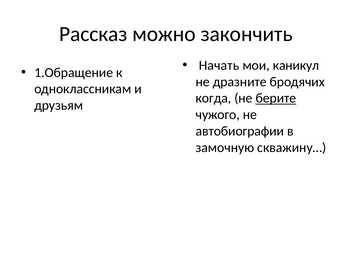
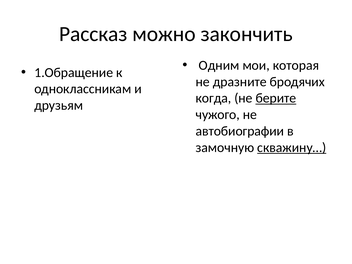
Начать: Начать -> Одним
каникул: каникул -> которая
скважину… underline: none -> present
